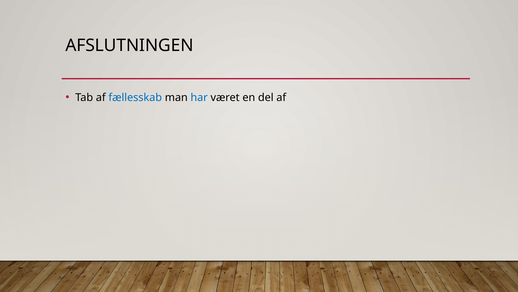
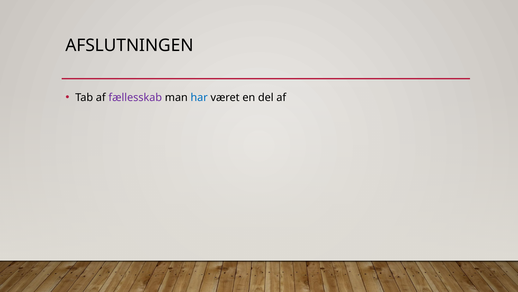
fællesskab colour: blue -> purple
